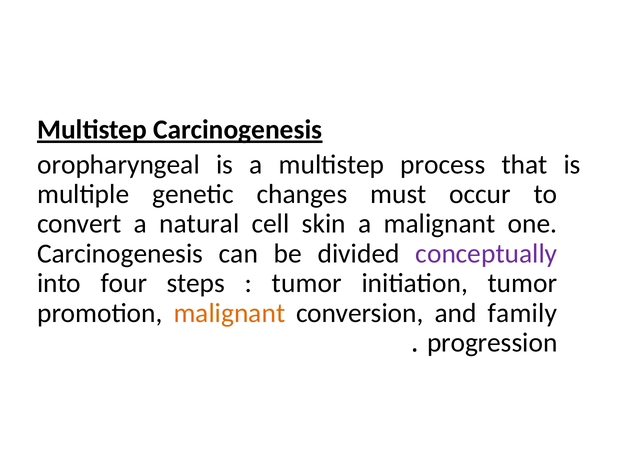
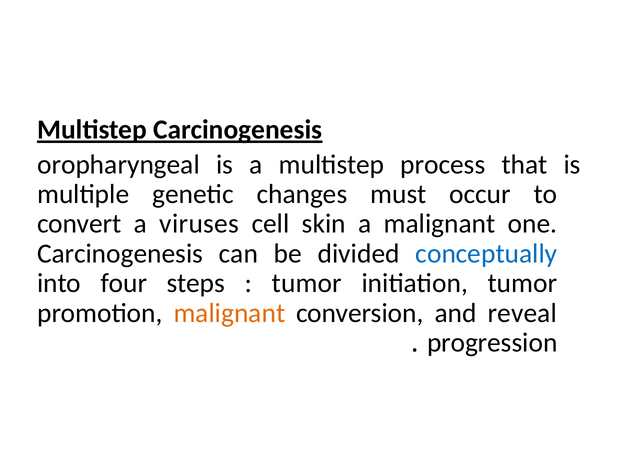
natural: natural -> viruses
conceptually colour: purple -> blue
family: family -> reveal
